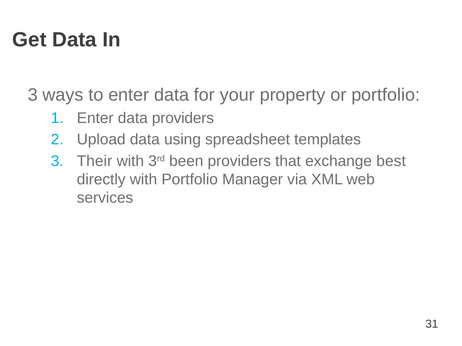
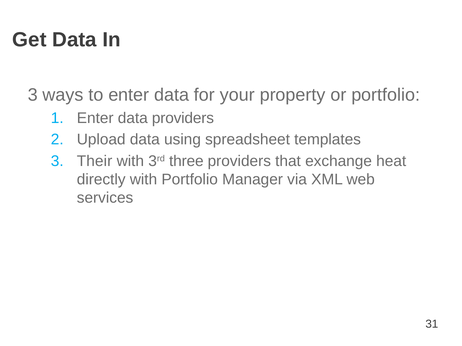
been: been -> three
best: best -> heat
